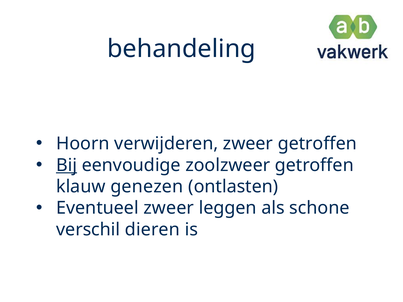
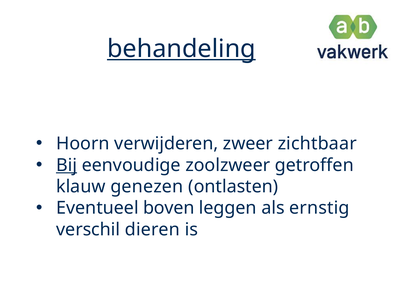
behandeling underline: none -> present
zweer getroffen: getroffen -> zichtbaar
Eventueel zweer: zweer -> boven
schone: schone -> ernstig
